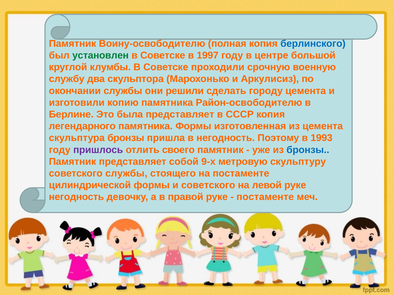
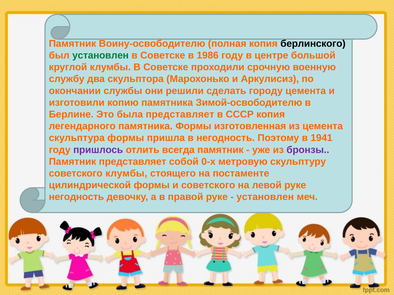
берлинского colour: blue -> black
1997: 1997 -> 1986
Район-освободителю: Район-освободителю -> Зимой-освободителю
скульптура бронзы: бронзы -> формы
1993: 1993 -> 1941
своего: своего -> всегда
бронзы at (308, 150) colour: blue -> purple
9-х: 9-х -> 0-х
советского службы: службы -> клумбы
постаменте at (265, 197): постаменте -> установлен
